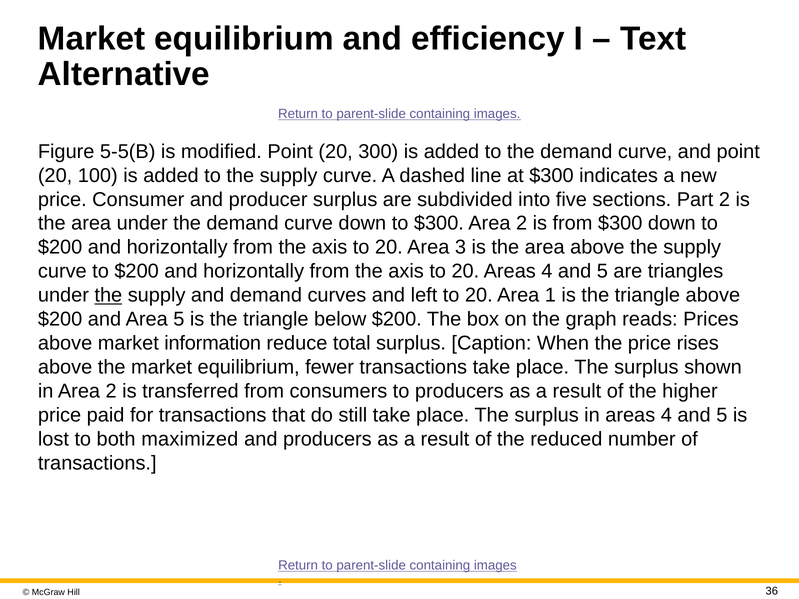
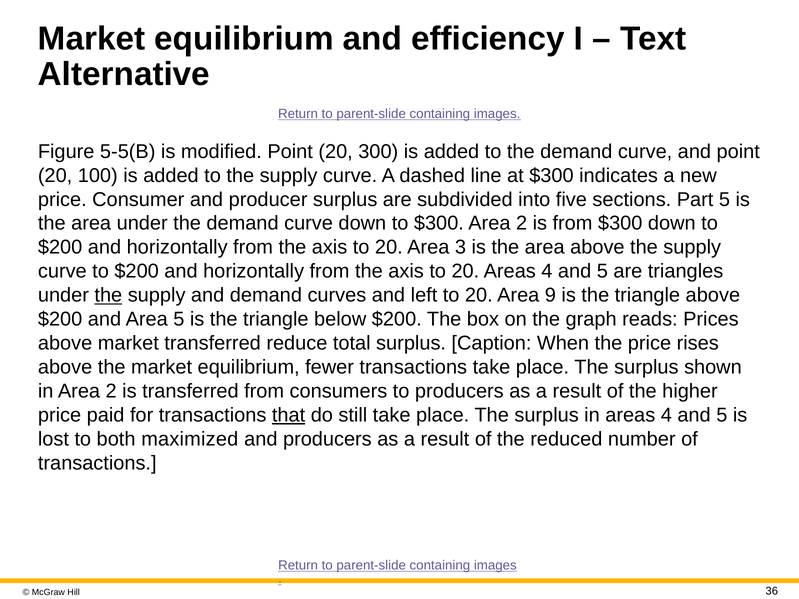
Part 2: 2 -> 5
1: 1 -> 9
market information: information -> transferred
that underline: none -> present
